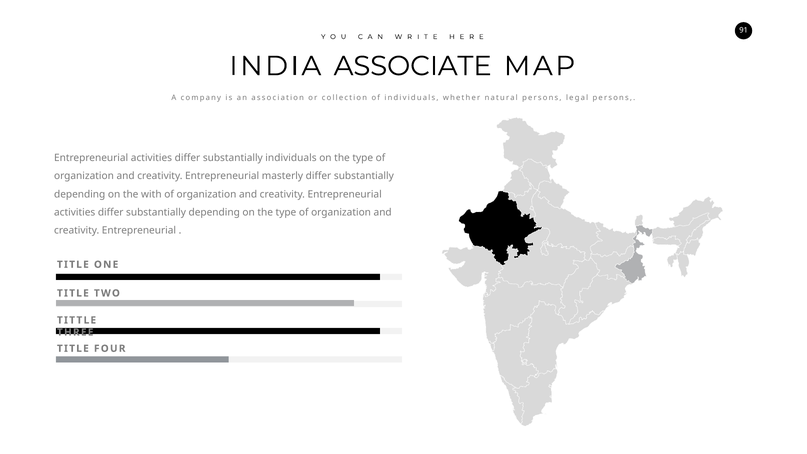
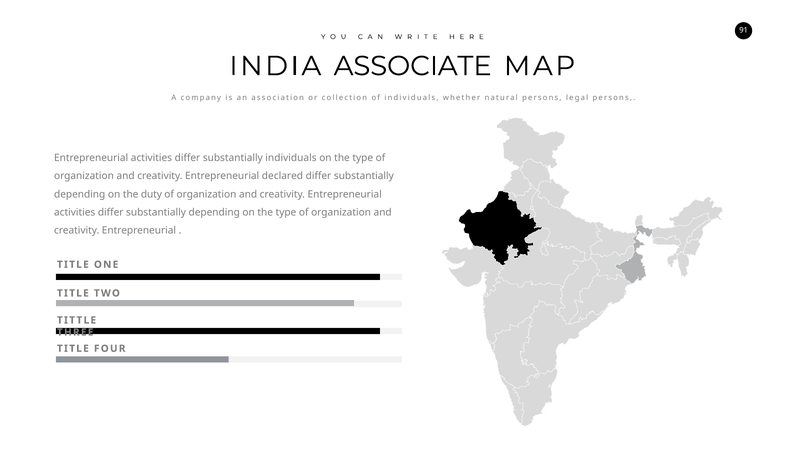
masterly: masterly -> declared
with: with -> duty
